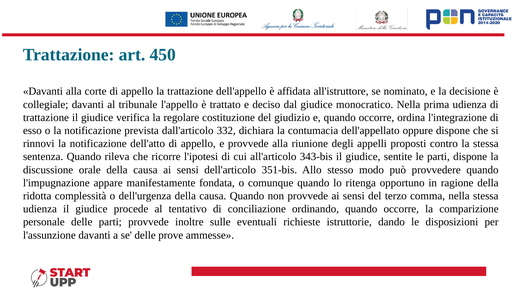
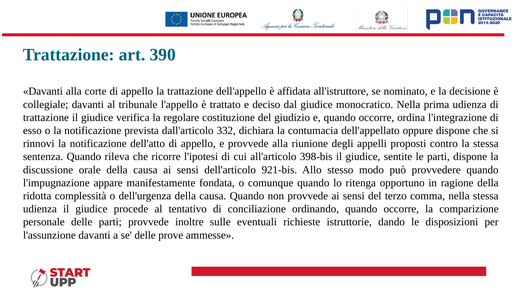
450: 450 -> 390
343-bis: 343-bis -> 398-bis
351-bis: 351-bis -> 921-bis
